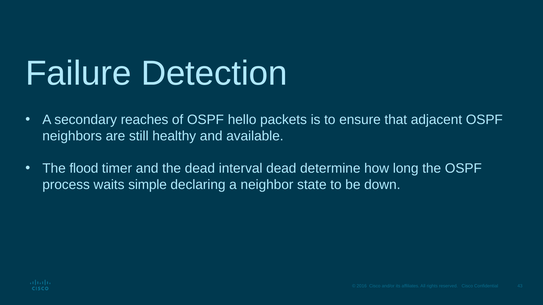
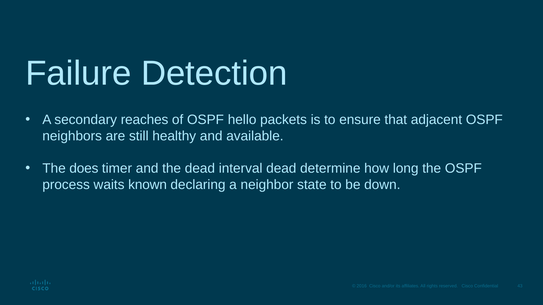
flood: flood -> does
simple: simple -> known
